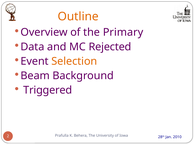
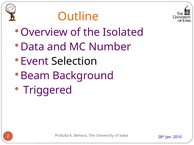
Primary: Primary -> Isolated
Rejected: Rejected -> Number
Selection colour: orange -> black
